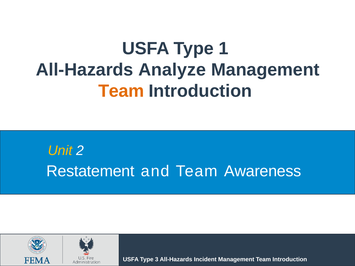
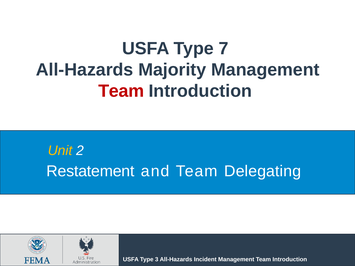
1: 1 -> 7
Analyze: Analyze -> Majority
Team at (121, 91) colour: orange -> red
Awareness: Awareness -> Delegating
